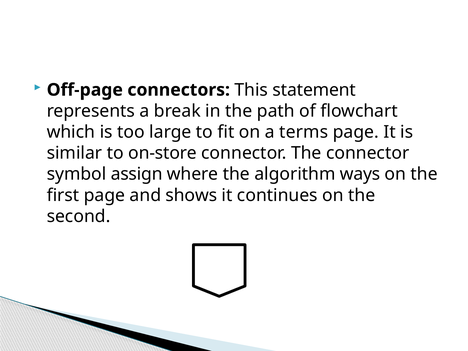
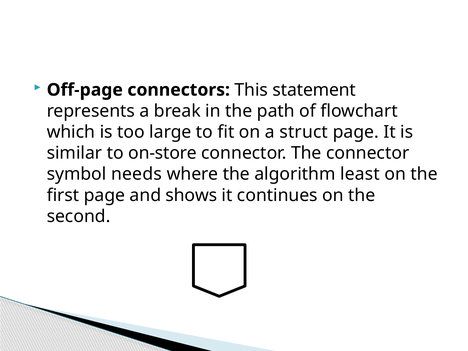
terms: terms -> struct
assign: assign -> needs
ways: ways -> least
